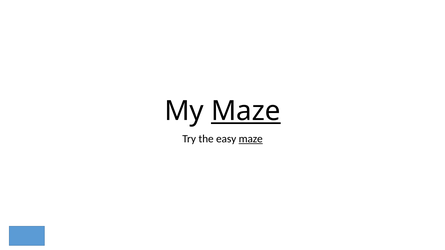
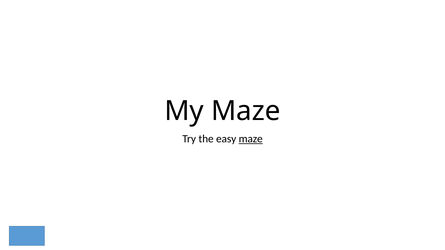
Maze at (246, 111) underline: present -> none
